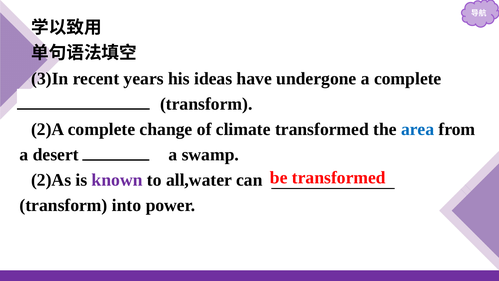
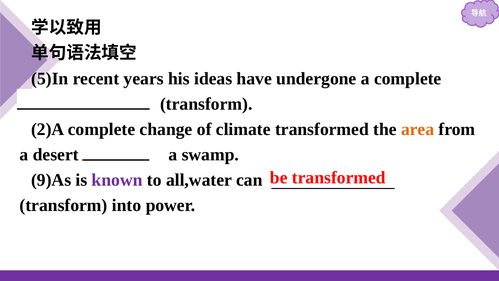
3)In: 3)In -> 5)In
area colour: blue -> orange
2)As: 2)As -> 9)As
